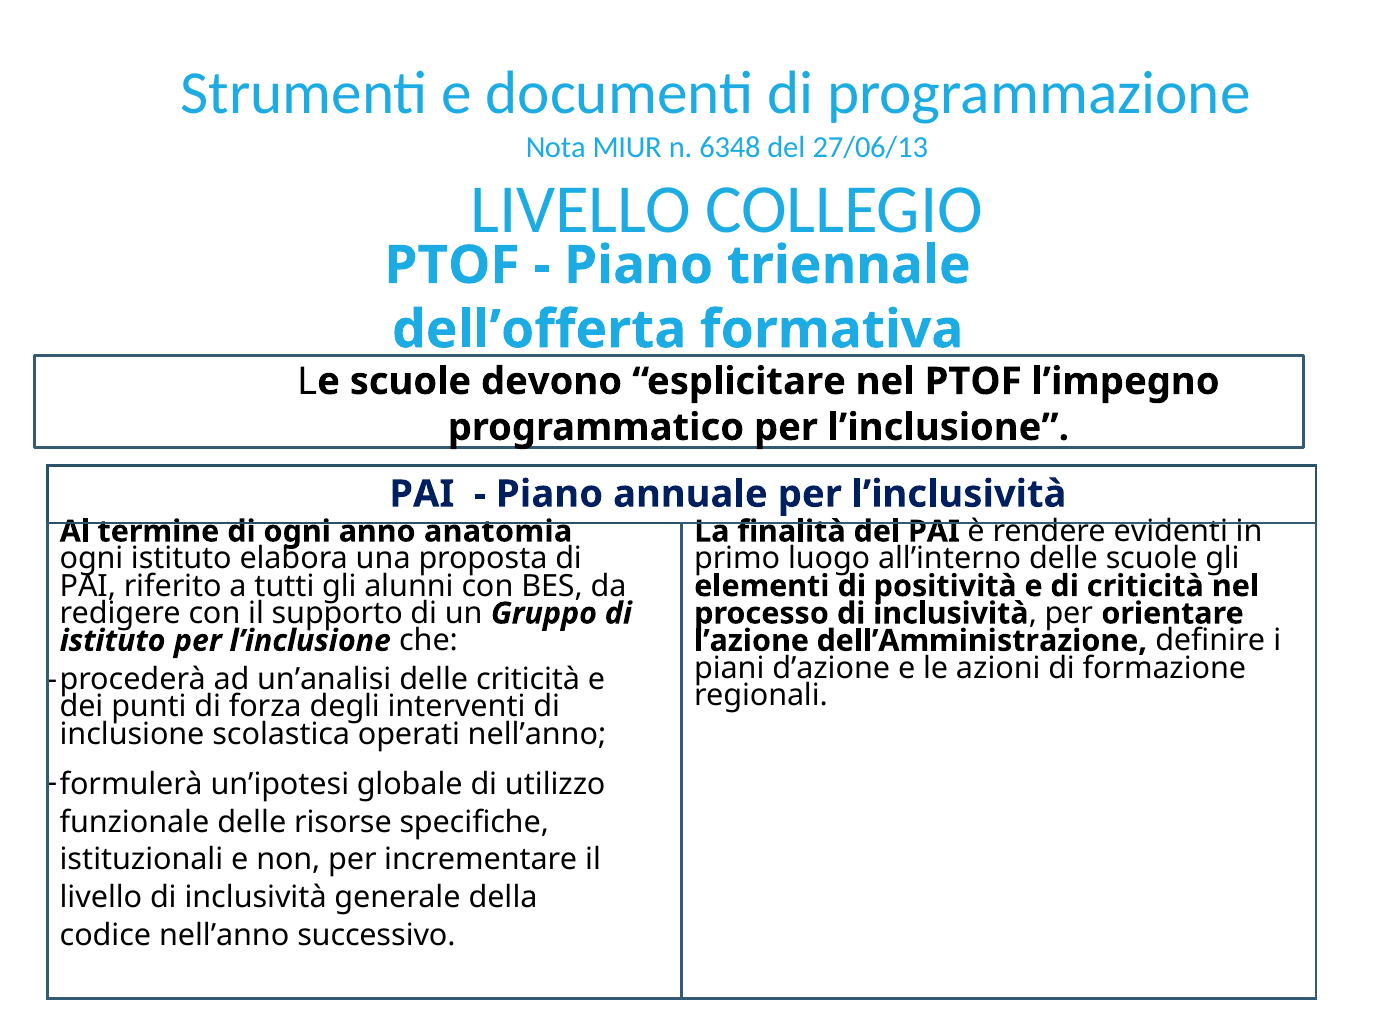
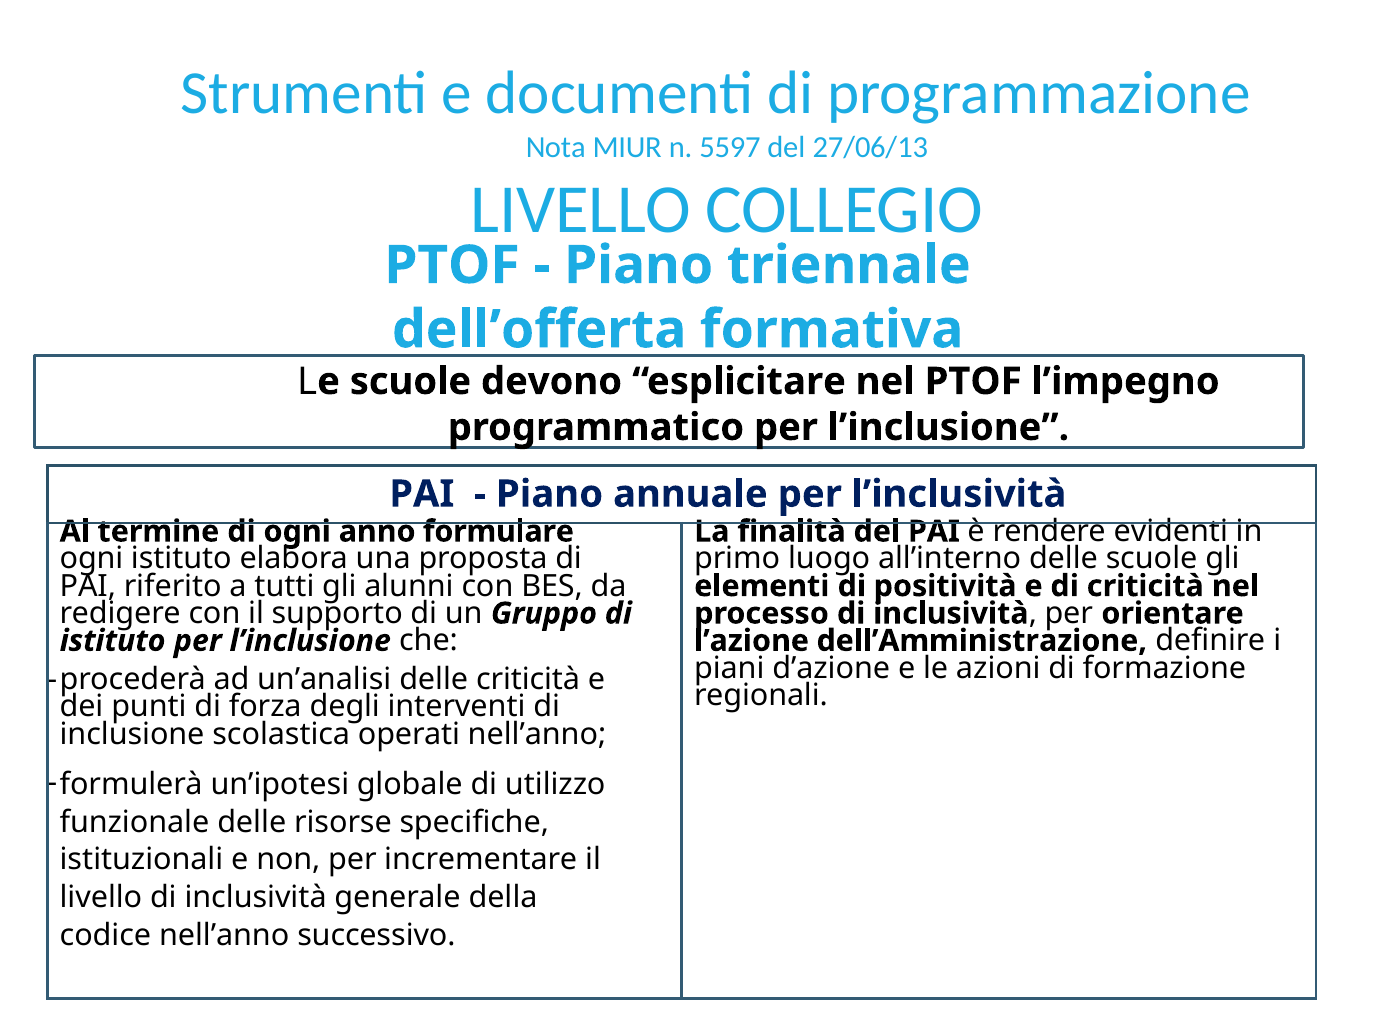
6348: 6348 -> 5597
anatomia: anatomia -> formulare
